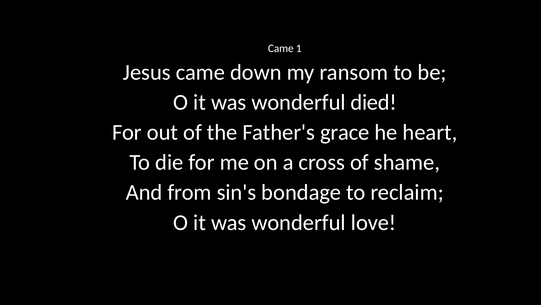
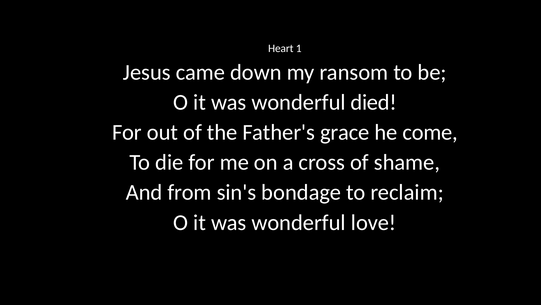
Came at (281, 48): Came -> Heart
heart: heart -> come
